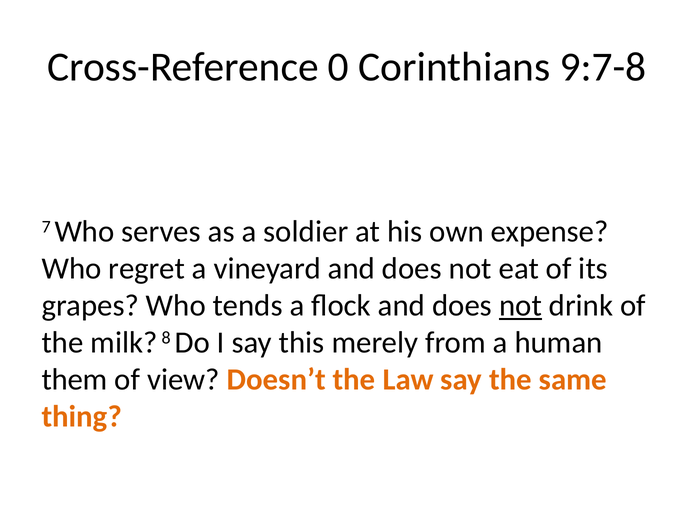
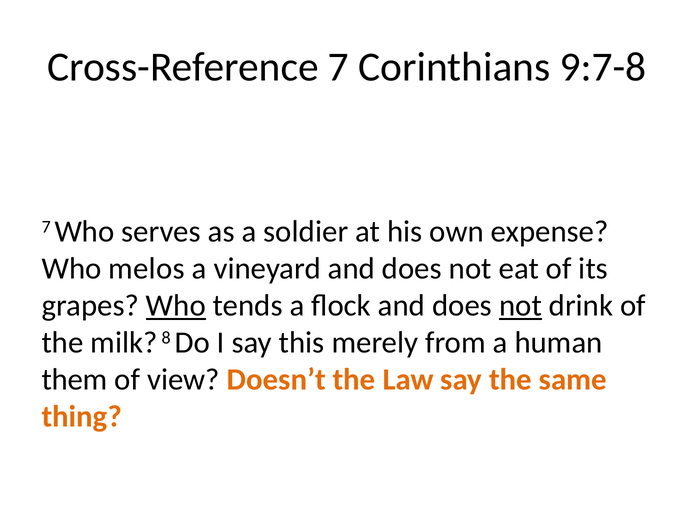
Cross-Reference 0: 0 -> 7
regret: regret -> melos
Who at (176, 306) underline: none -> present
